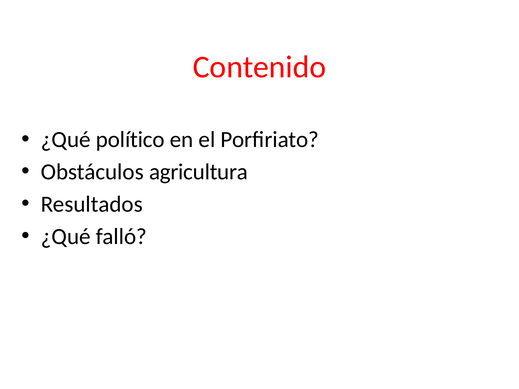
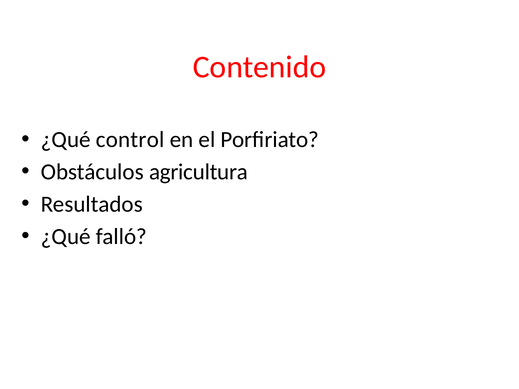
político: político -> control
